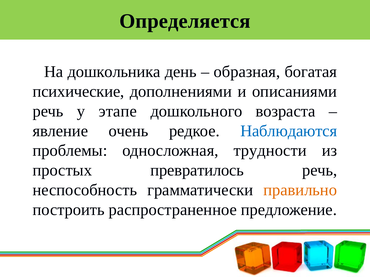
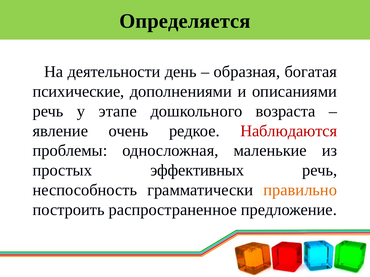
дошкольника: дошкольника -> деятельности
Наблюдаются colour: blue -> red
трудности: трудности -> маленькие
превратилось: превратилось -> эффективных
